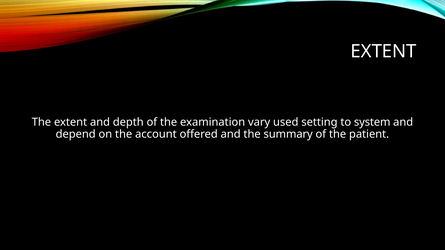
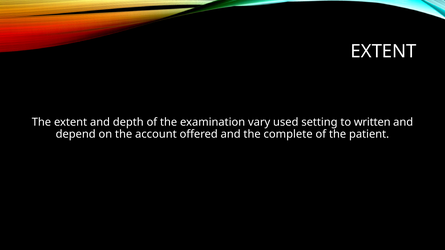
system: system -> written
summary: summary -> complete
